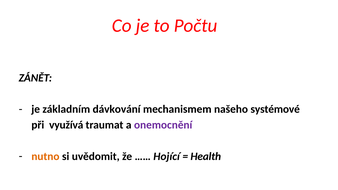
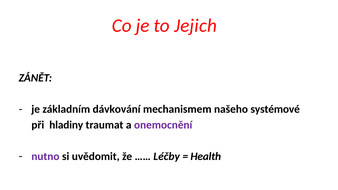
Počtu: Počtu -> Jejich
využívá: využívá -> hladiny
nutno colour: orange -> purple
Hojící: Hojící -> Léčby
